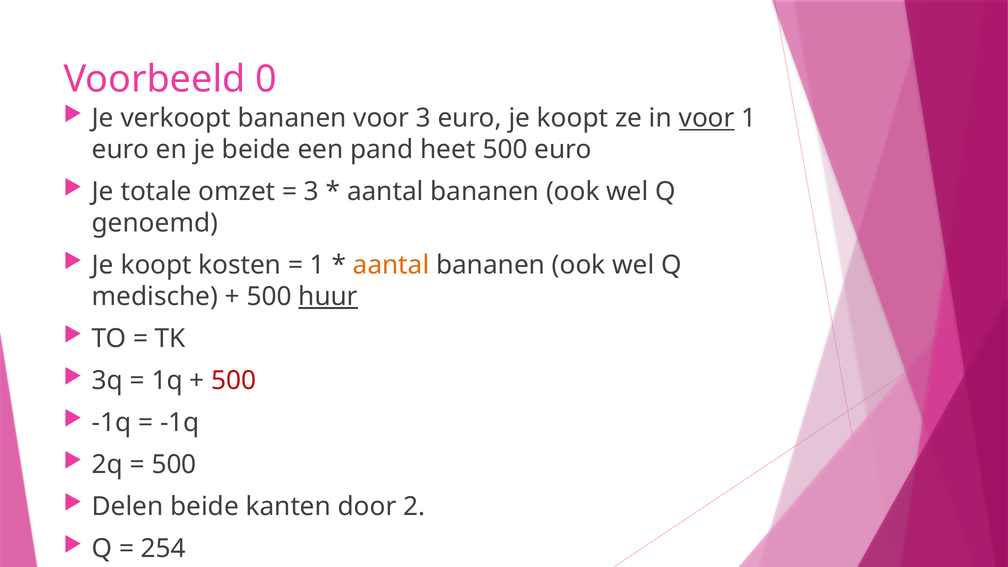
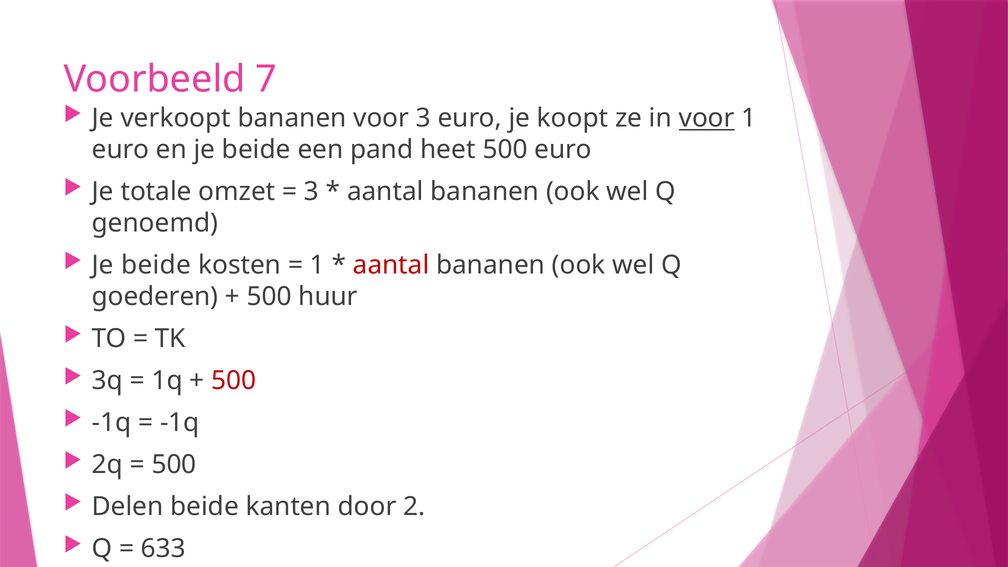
0: 0 -> 7
koopt at (156, 265): koopt -> beide
aantal at (391, 265) colour: orange -> red
medische: medische -> goederen
huur underline: present -> none
254: 254 -> 633
